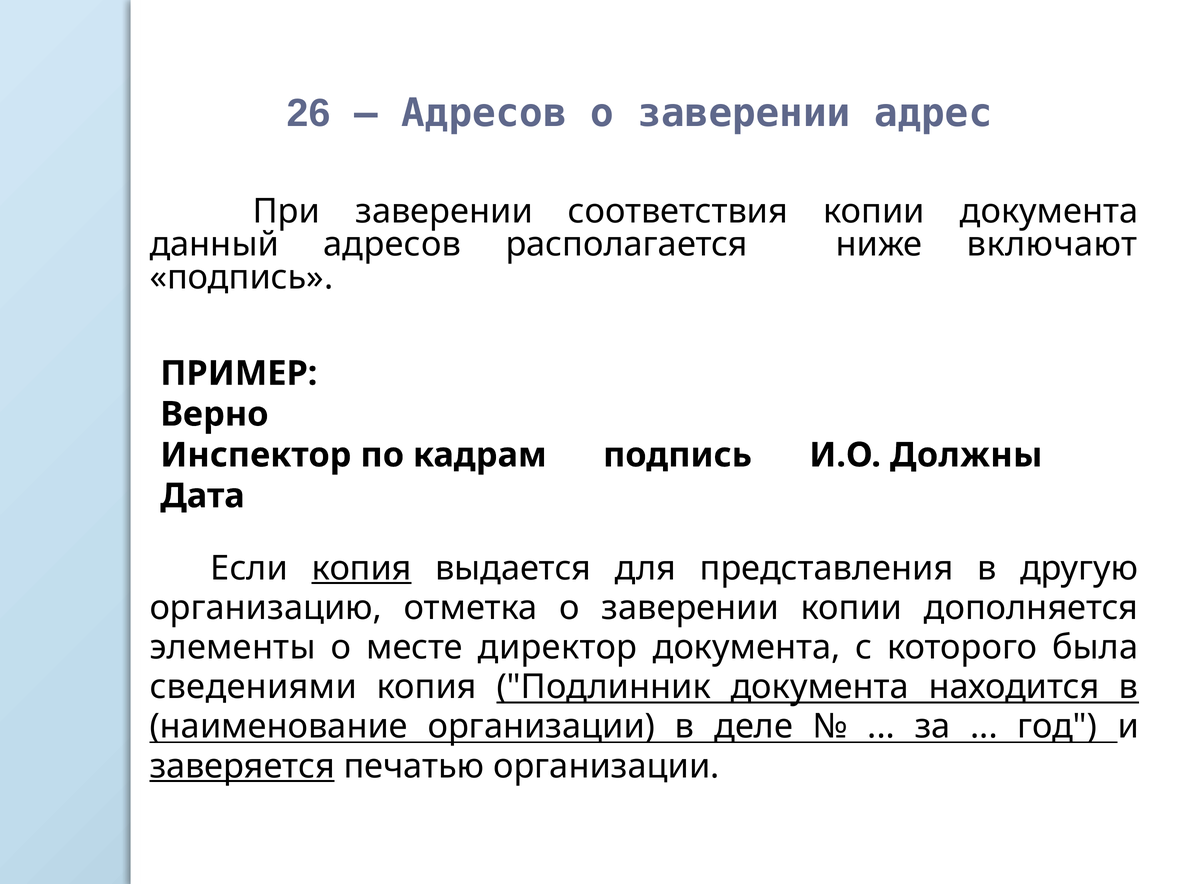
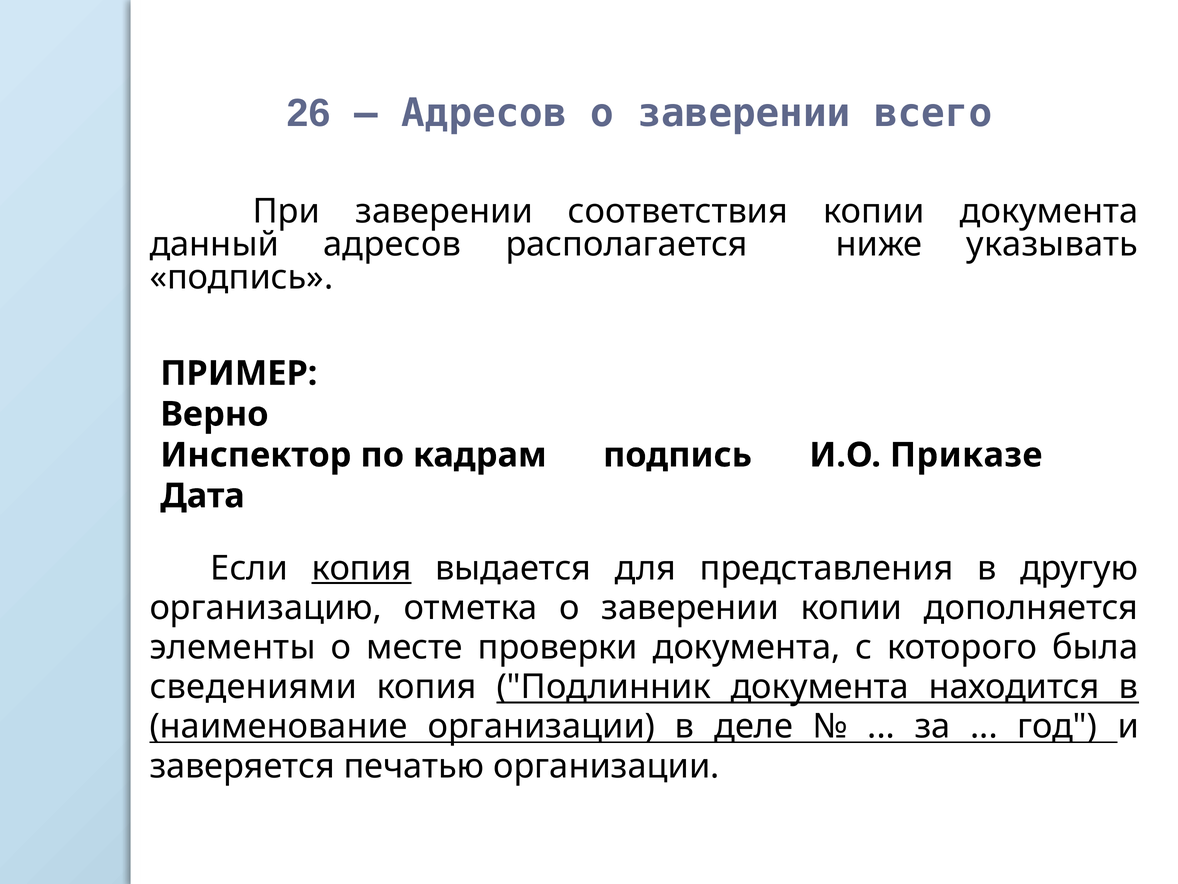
адрес: адрес -> всего
включают: включают -> указывать
Должны: Должны -> Приказе
директор: директор -> проверки
заверяется underline: present -> none
